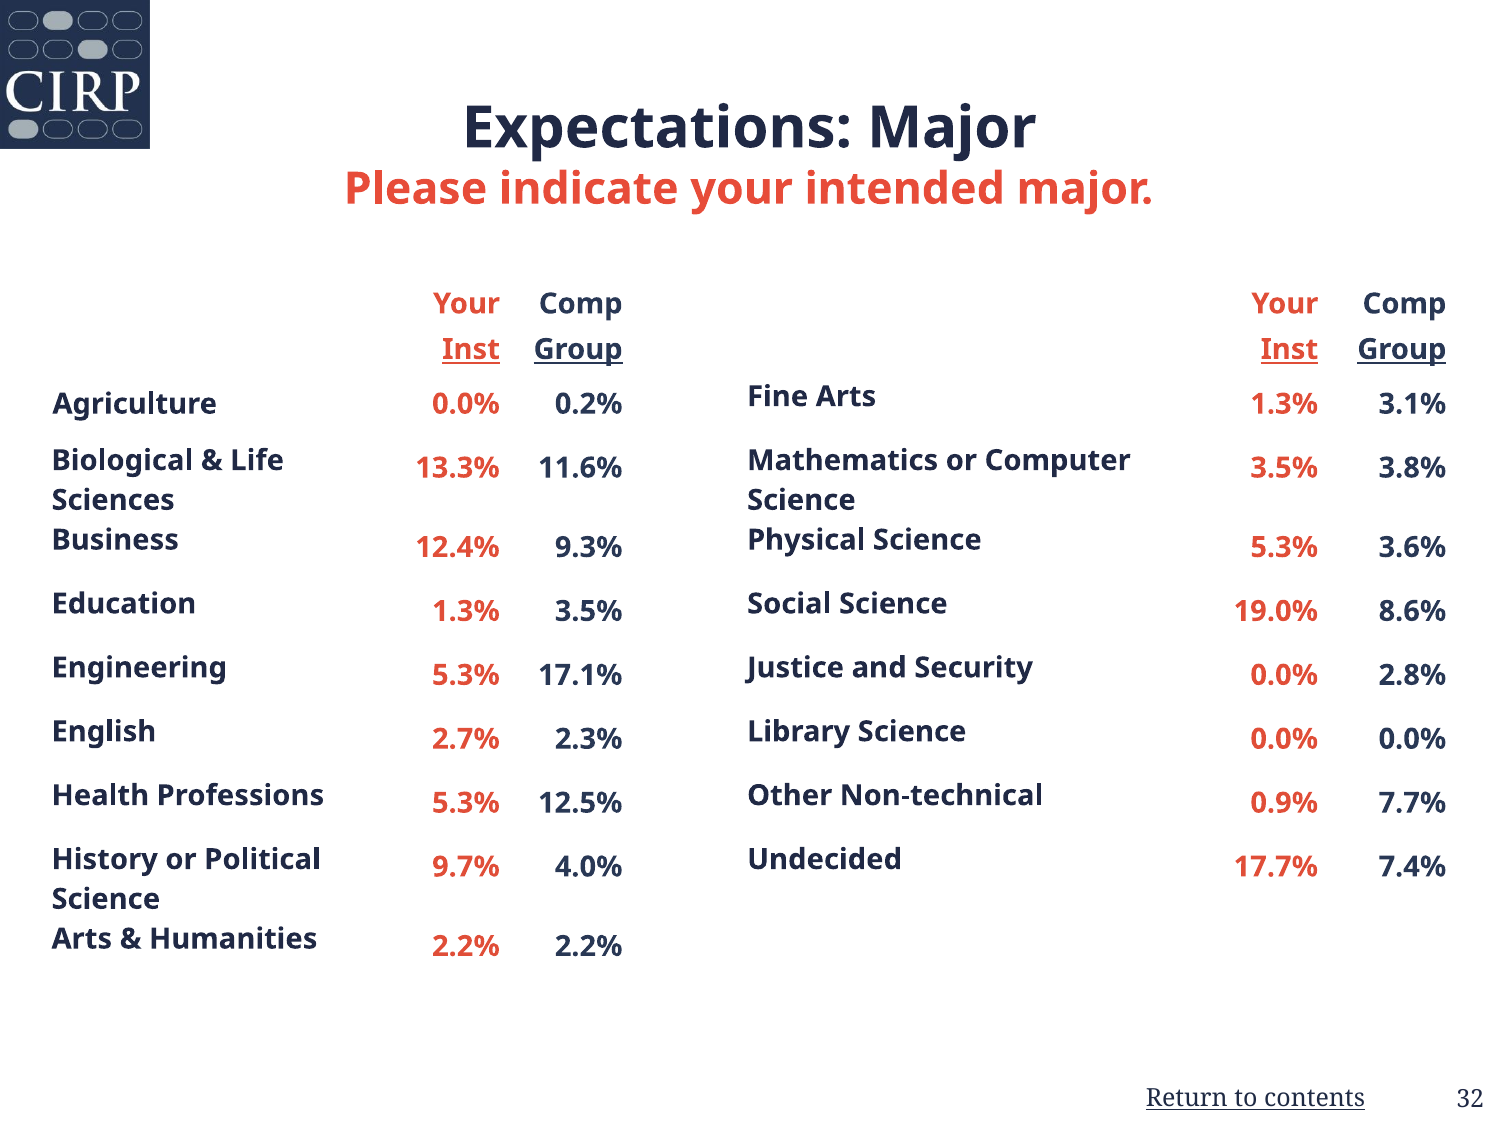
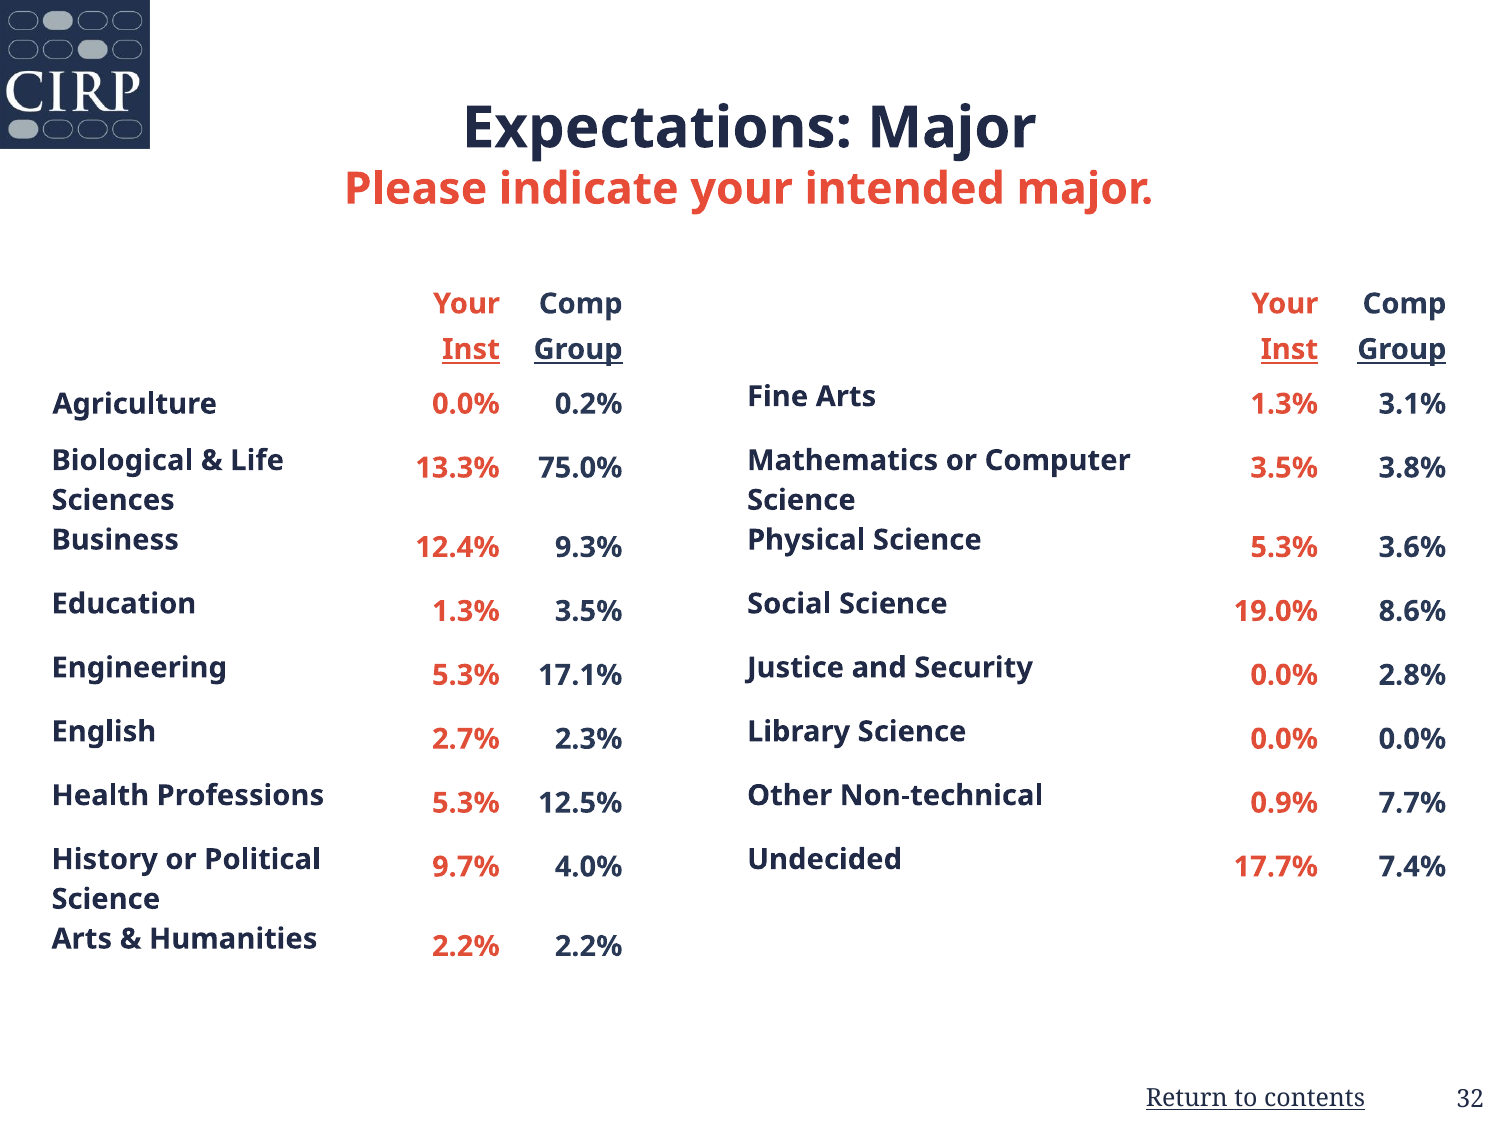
11.6%: 11.6% -> 75.0%
